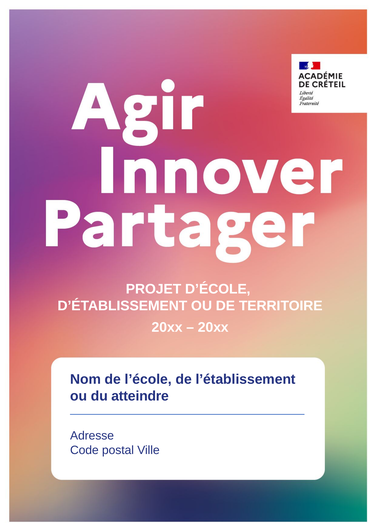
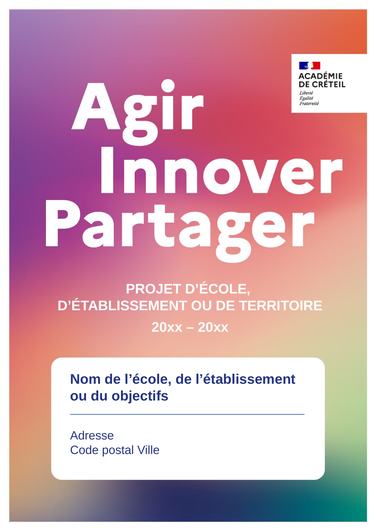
atteindre: atteindre -> objectifs
